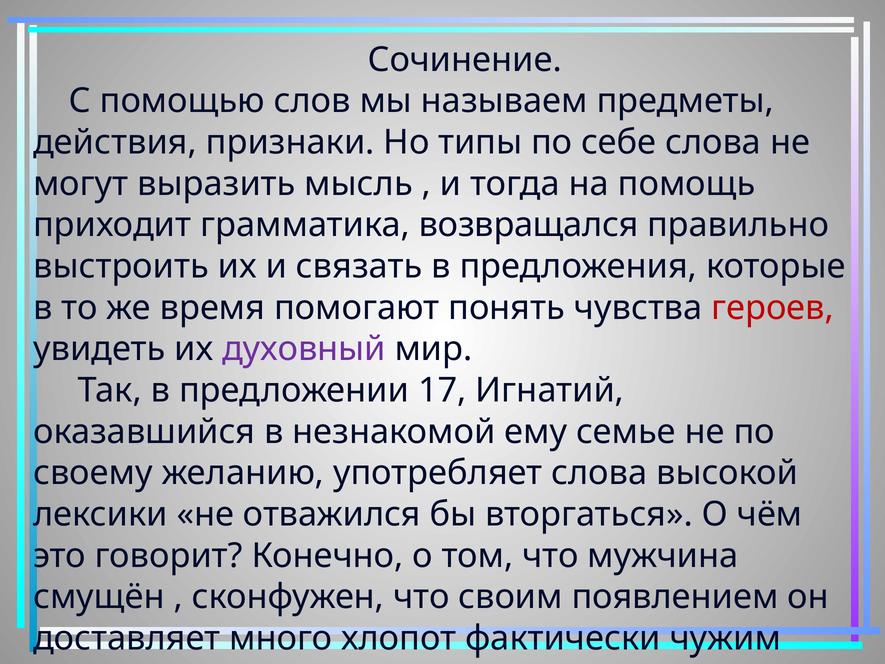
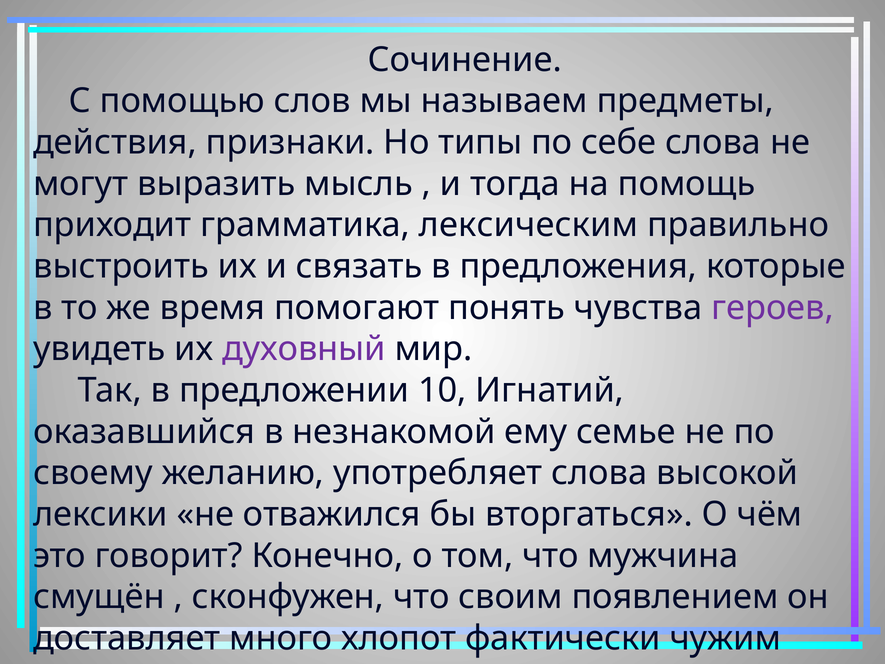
возвращался: возвращался -> лексическим
героев colour: red -> purple
17: 17 -> 10
